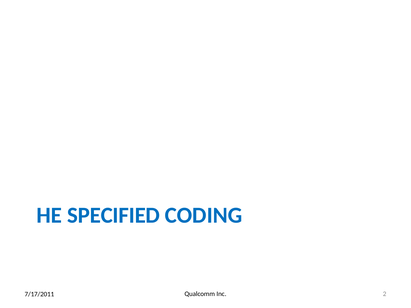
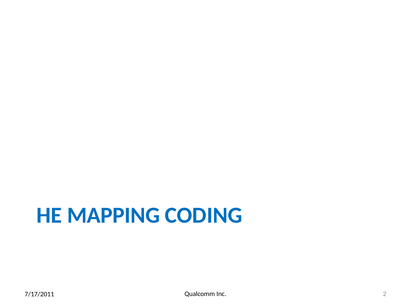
SPECIFIED: SPECIFIED -> MAPPING
